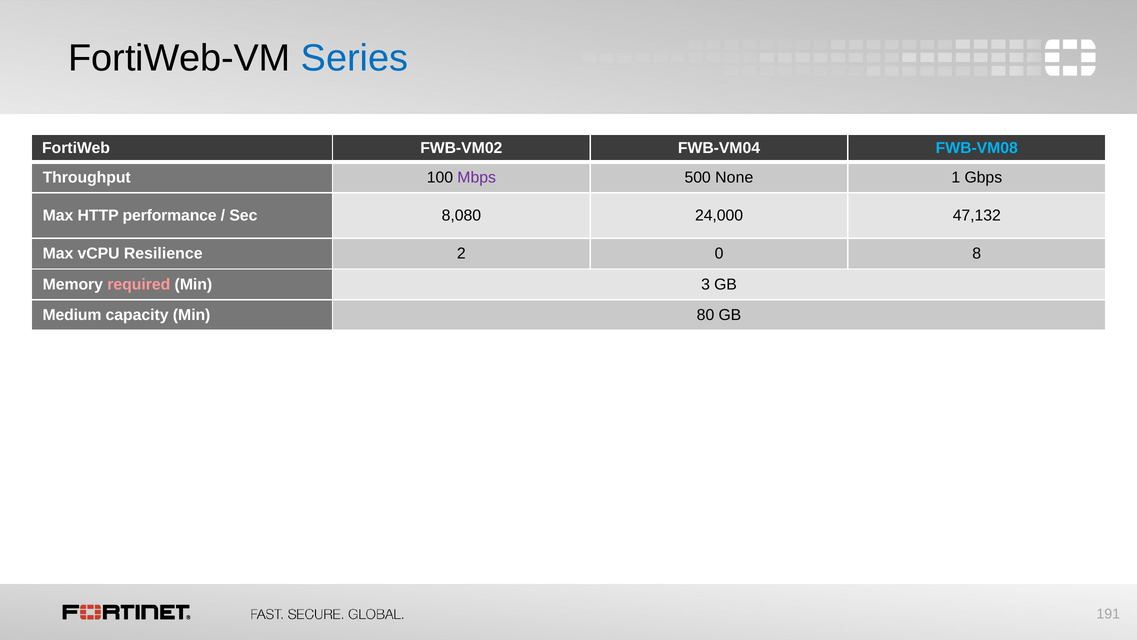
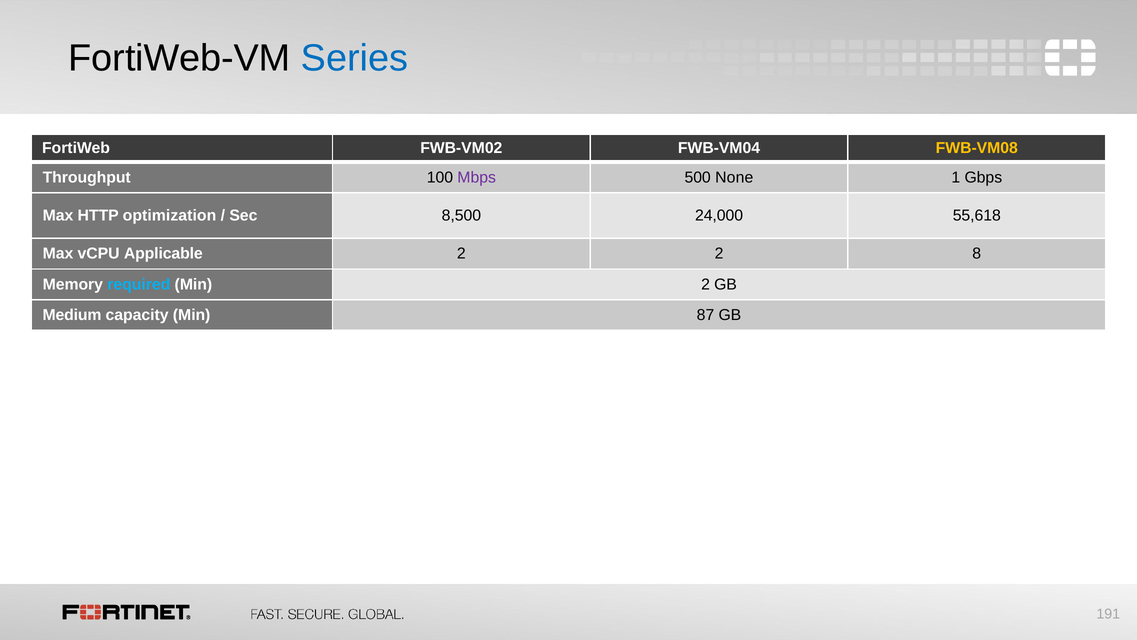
FWB-VM08 colour: light blue -> yellow
performance: performance -> optimization
8,080: 8,080 -> 8,500
47,132: 47,132 -> 55,618
Resilience: Resilience -> Applicable
2 0: 0 -> 2
required colour: pink -> light blue
Min 3: 3 -> 2
80: 80 -> 87
